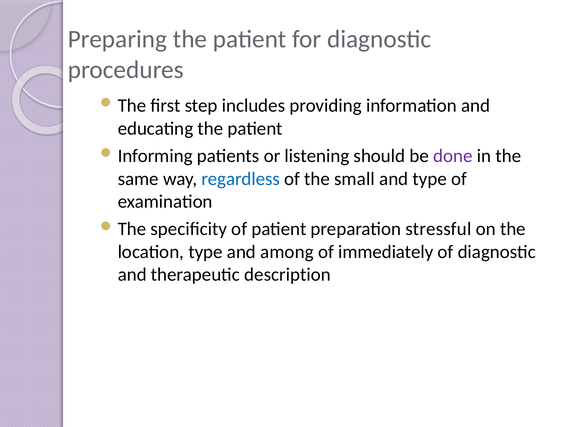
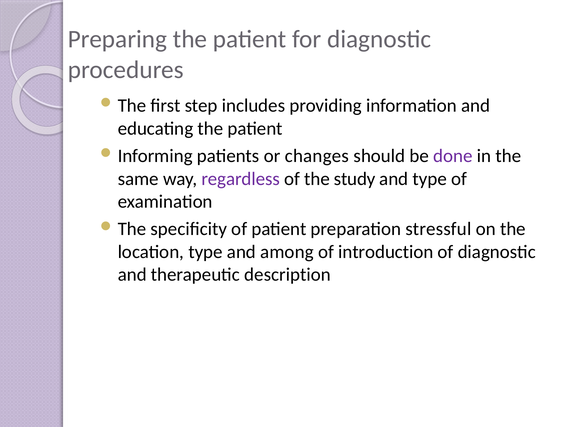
listening: listening -> changes
regardless colour: blue -> purple
small: small -> study
immediately: immediately -> introduction
